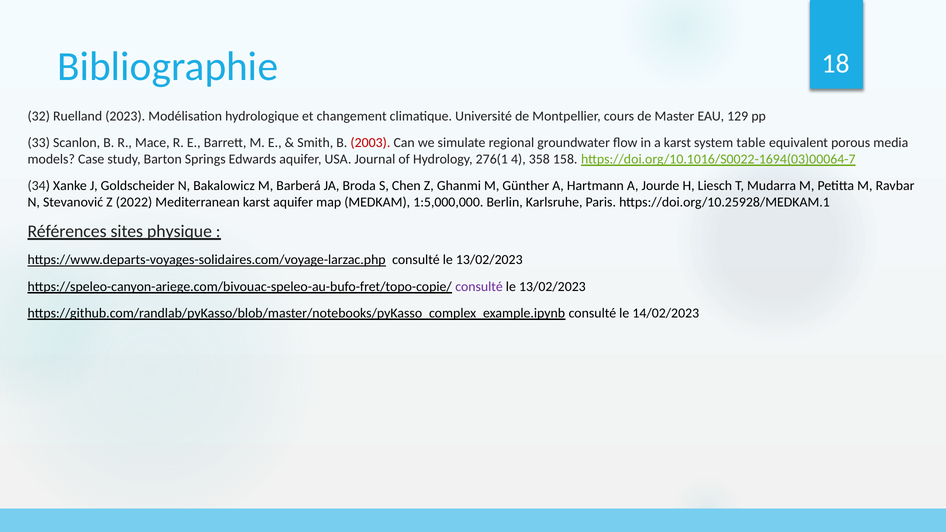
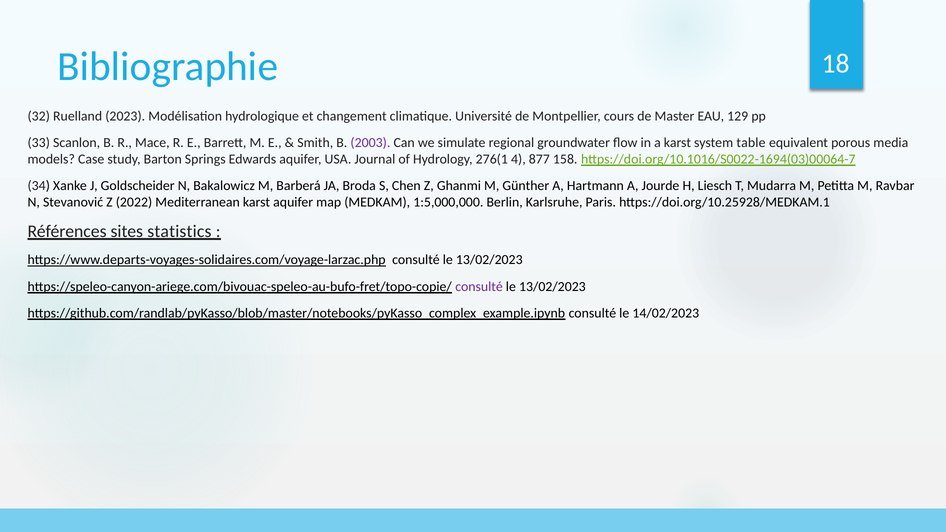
2003 colour: red -> purple
358: 358 -> 877
physique: physique -> statistics
